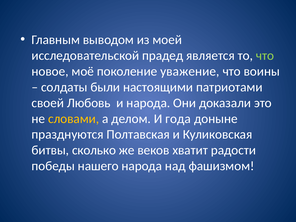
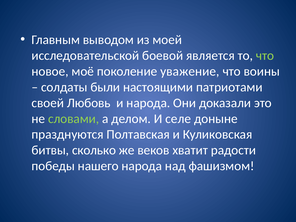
прадед: прадед -> боевой
словами colour: yellow -> light green
года: года -> селе
